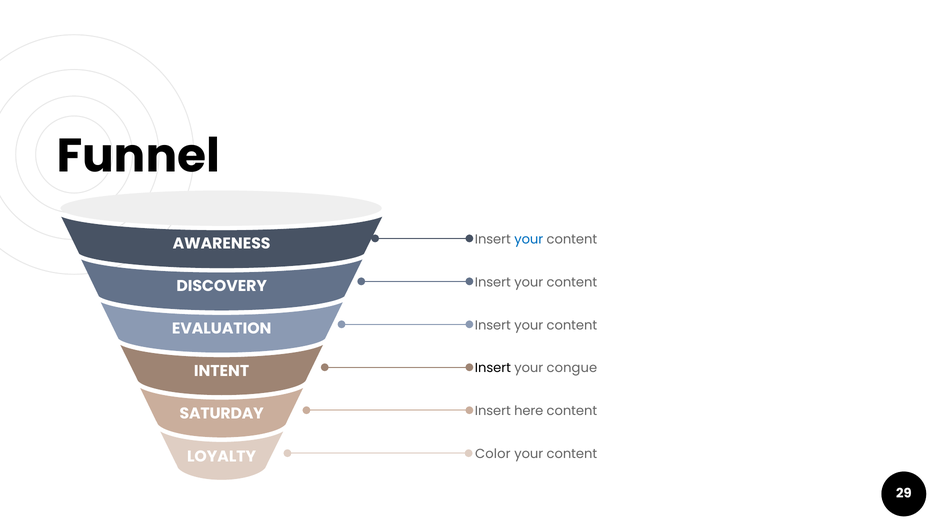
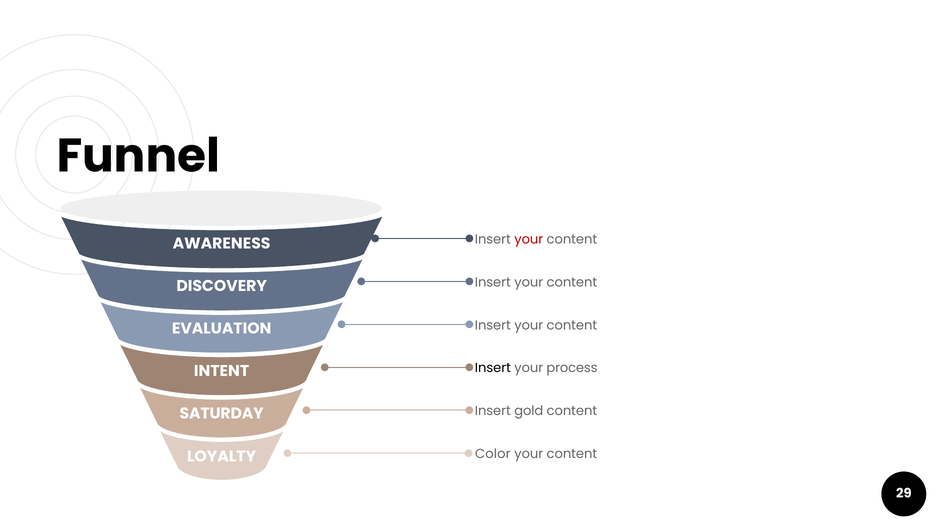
your at (529, 239) colour: blue -> red
congue: congue -> process
here: here -> gold
